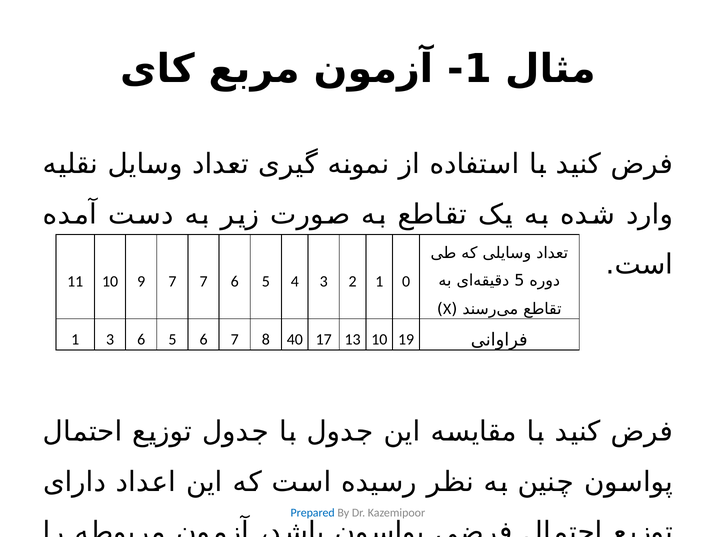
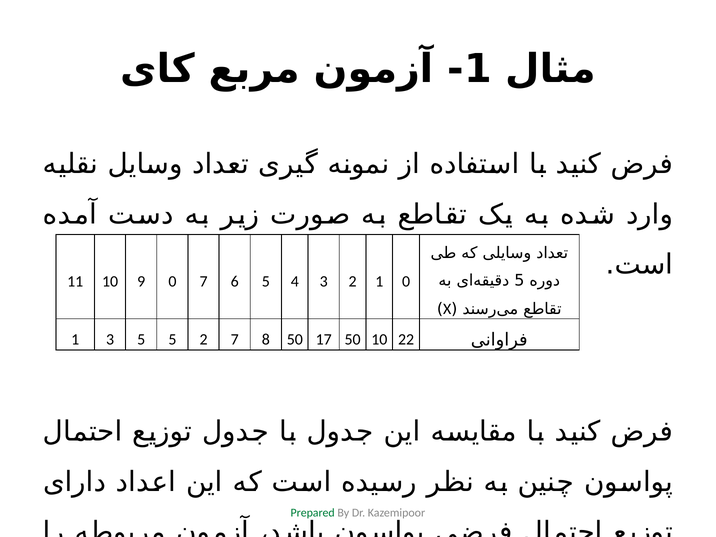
9 7: 7 -> 0
3 6: 6 -> 5
5 6: 6 -> 2
8 40: 40 -> 50
17 13: 13 -> 50
19: 19 -> 22
Prepared colour: blue -> green
